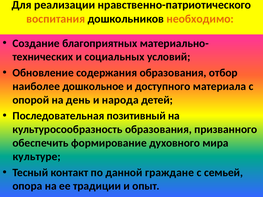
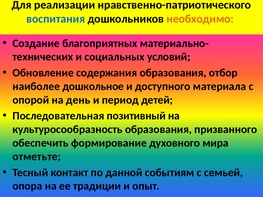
воспитания colour: orange -> blue
народа: народа -> период
культуре: культуре -> отметьте
граждане: граждане -> событиям
